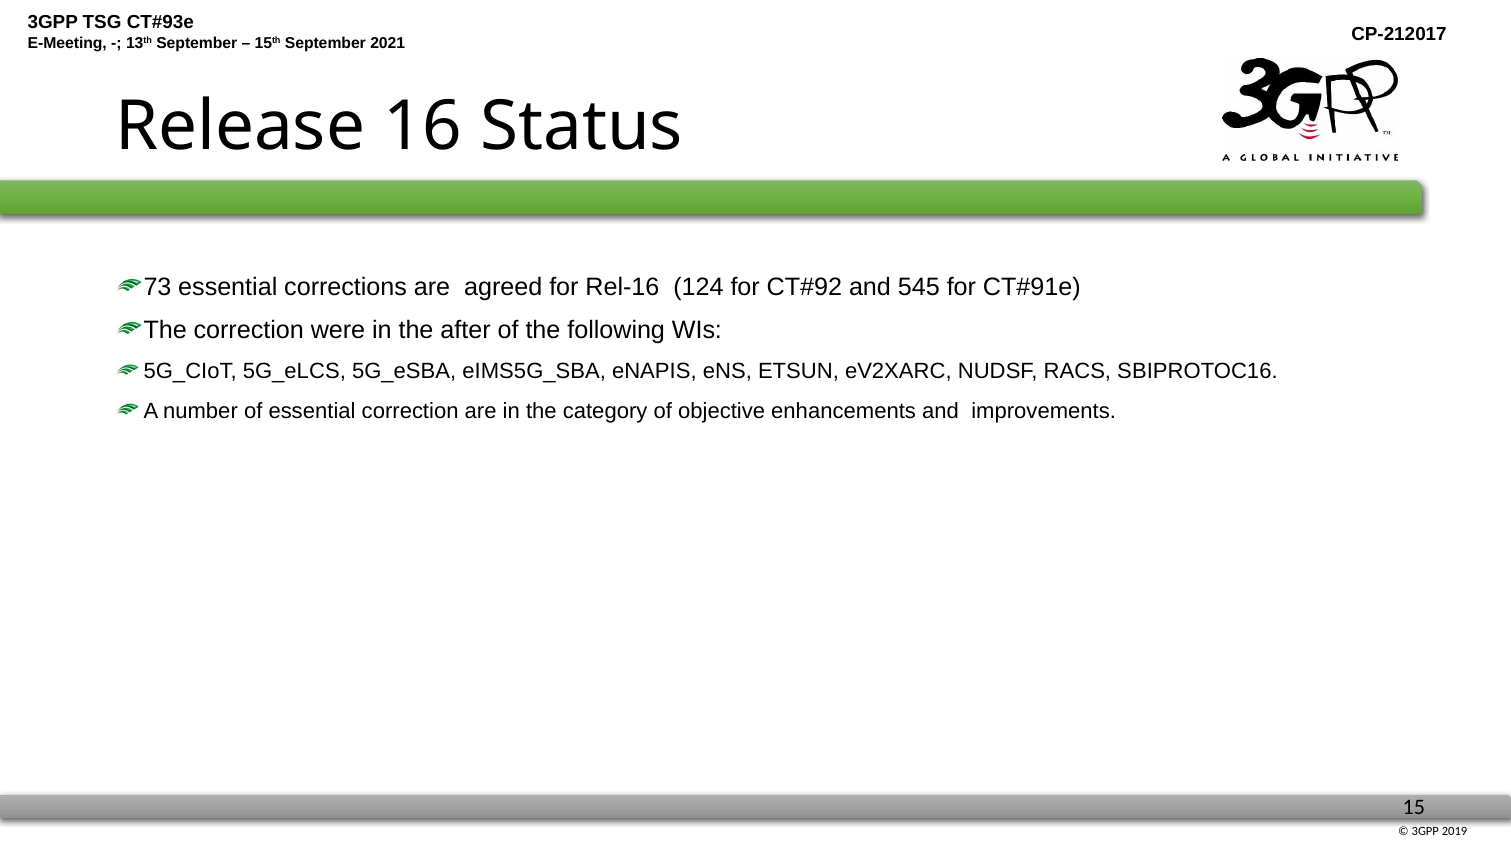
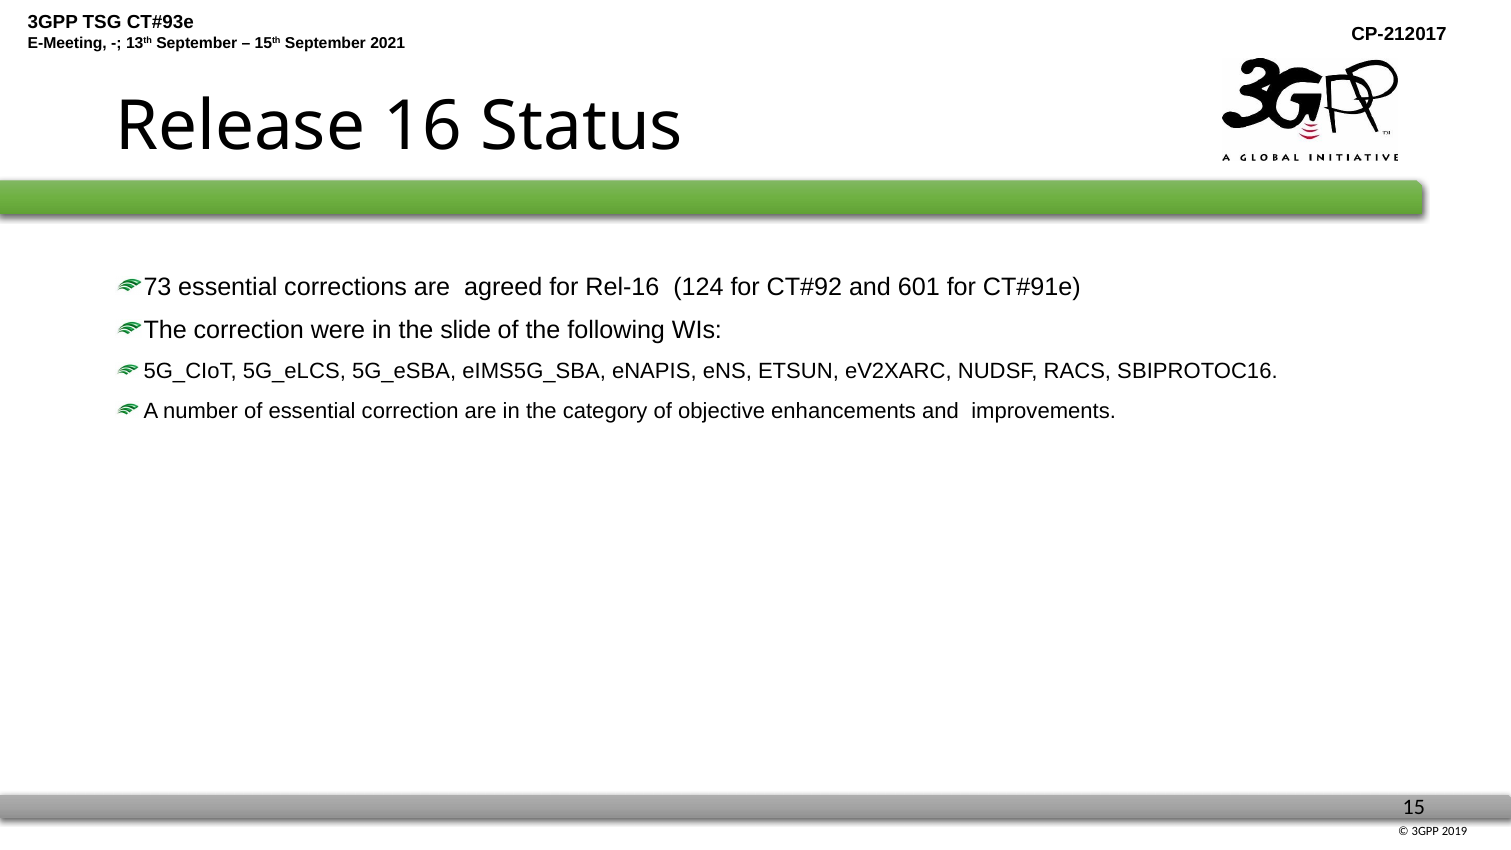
545: 545 -> 601
after: after -> slide
